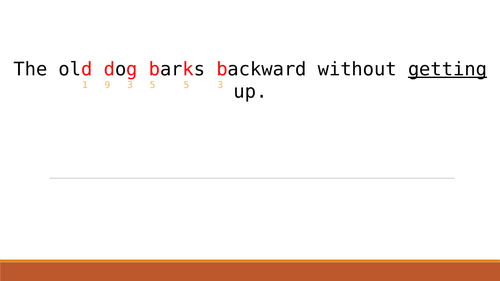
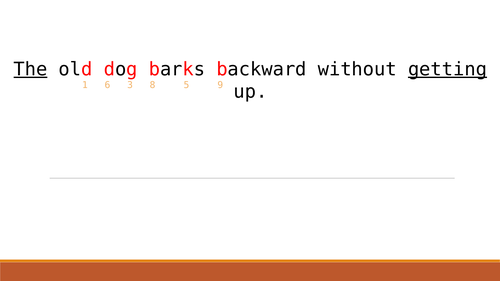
The underline: none -> present
9: 9 -> 6
3 5: 5 -> 8
5 3: 3 -> 9
